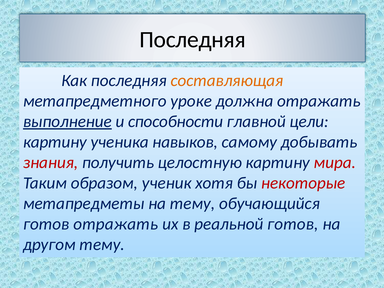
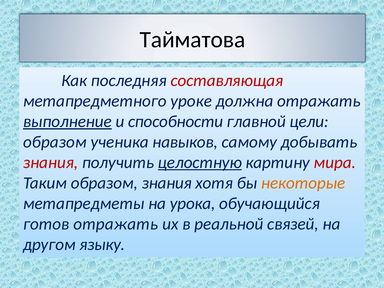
Последняя at (193, 40): Последняя -> Тайматова
составляющая colour: orange -> red
картину at (55, 142): картину -> образом
целостную underline: none -> present
образом ученик: ученик -> знания
некоторые colour: red -> orange
на тему: тему -> урока
реальной готов: готов -> связей
другом тему: тему -> языку
